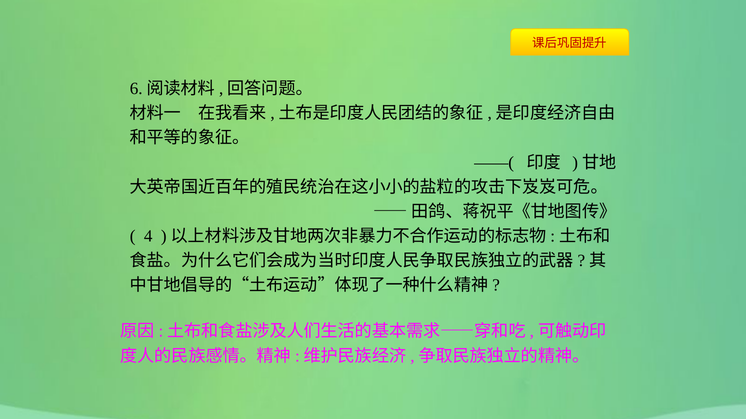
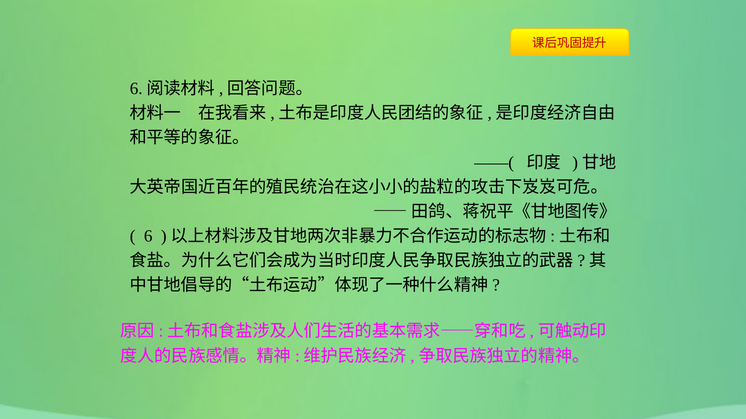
4: 4 -> 6
